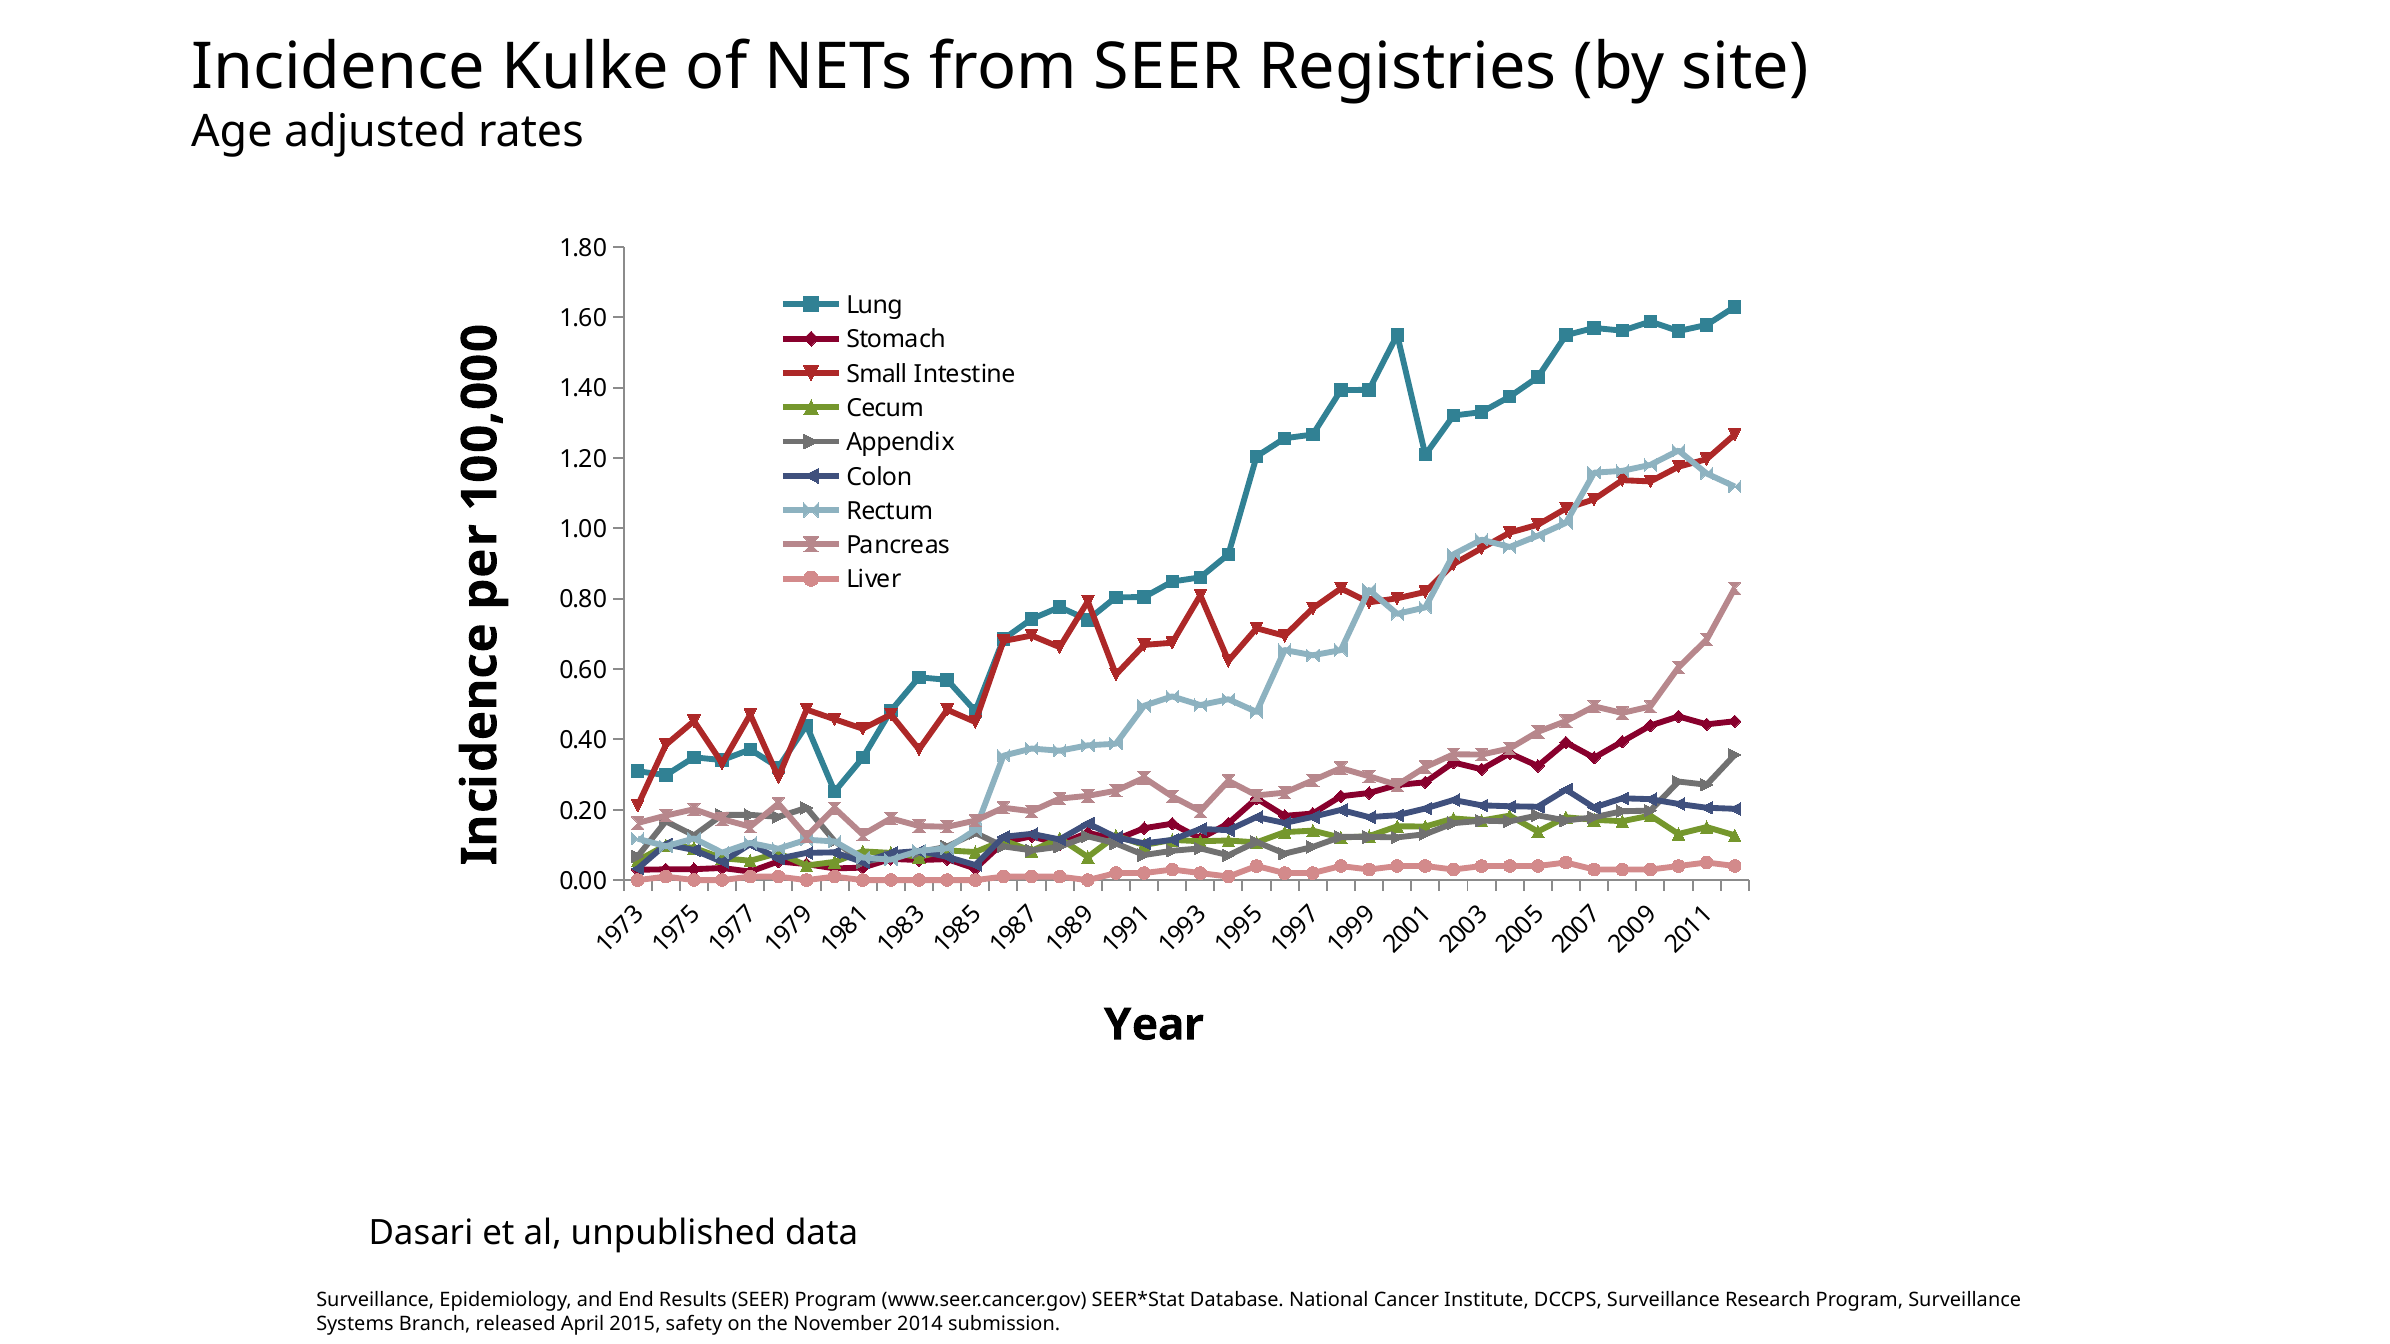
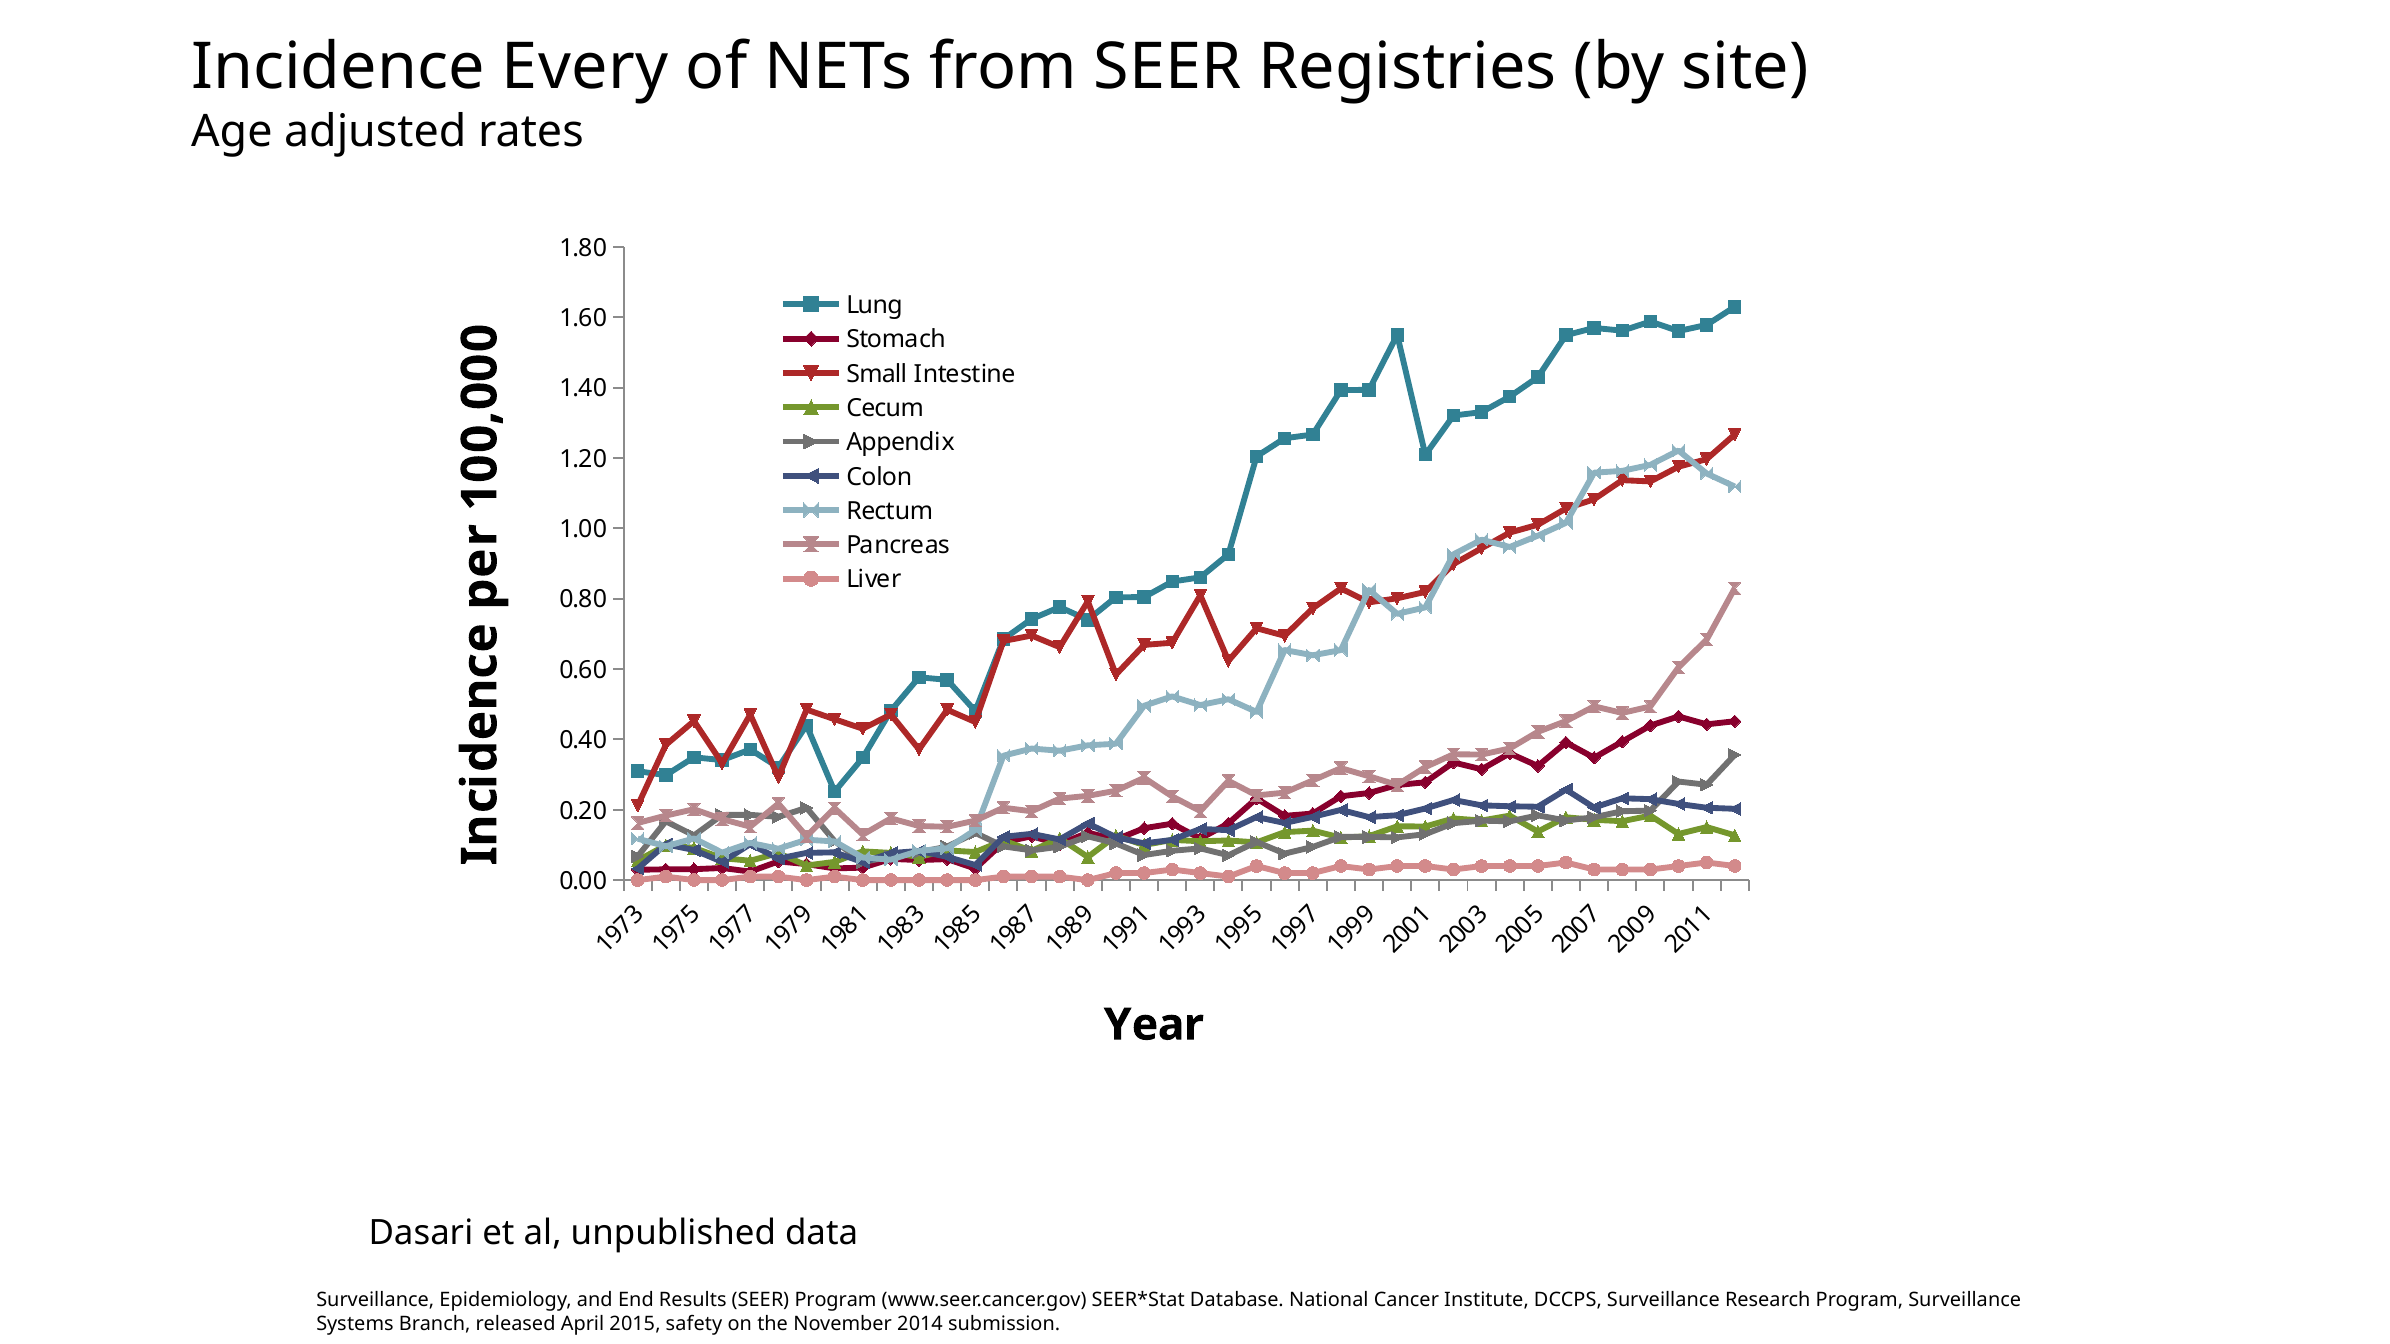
Kulke: Kulke -> Every
